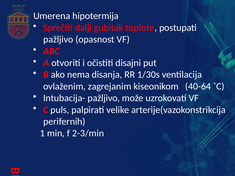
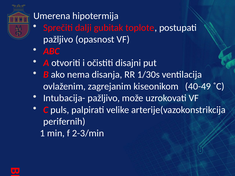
40-64: 40-64 -> 40-49
